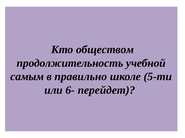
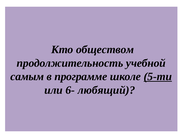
правильно: правильно -> программе
5-ти underline: none -> present
перейдет: перейдет -> любящий
